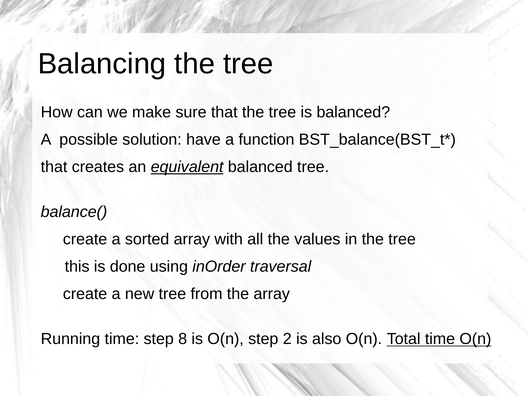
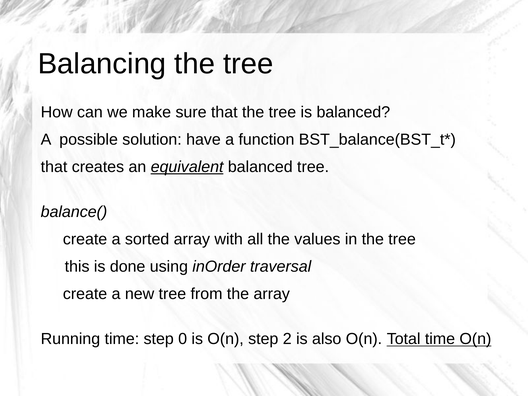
8: 8 -> 0
